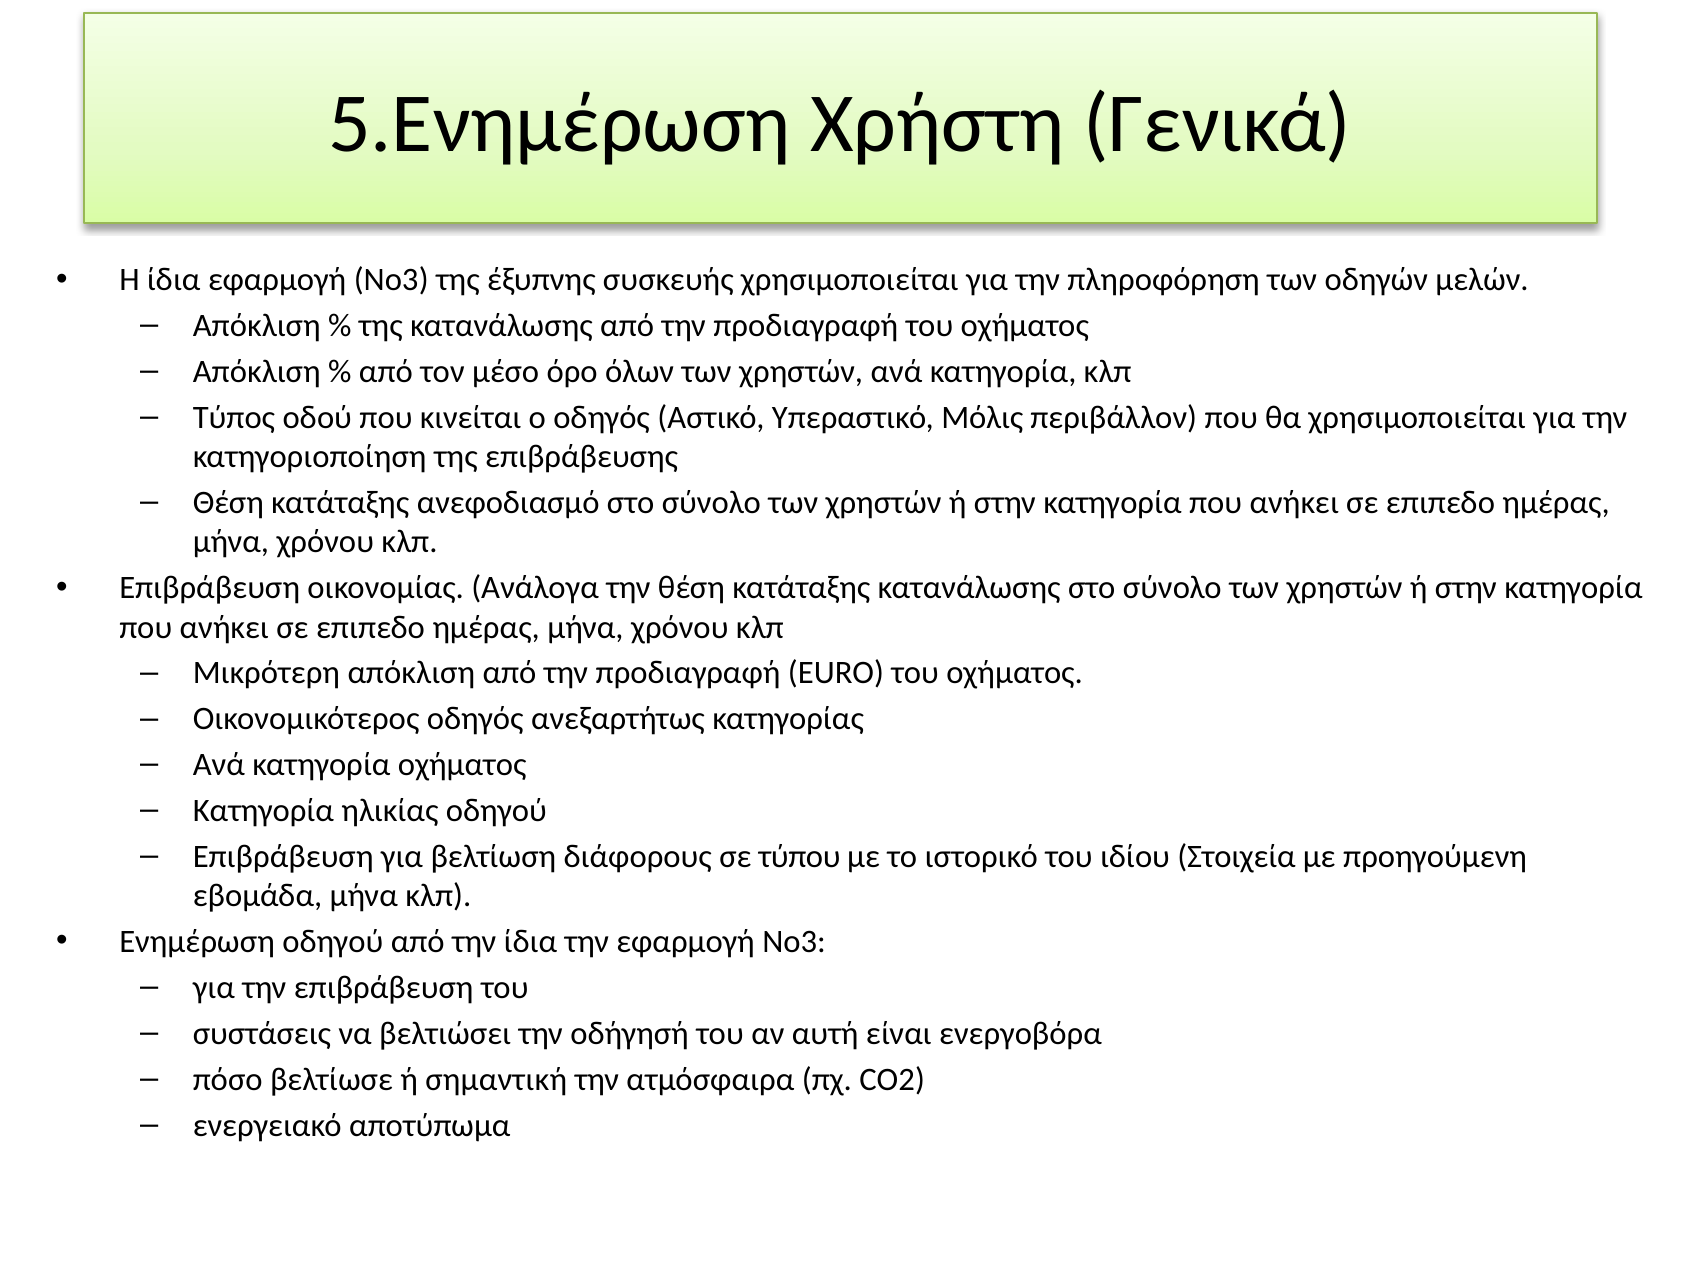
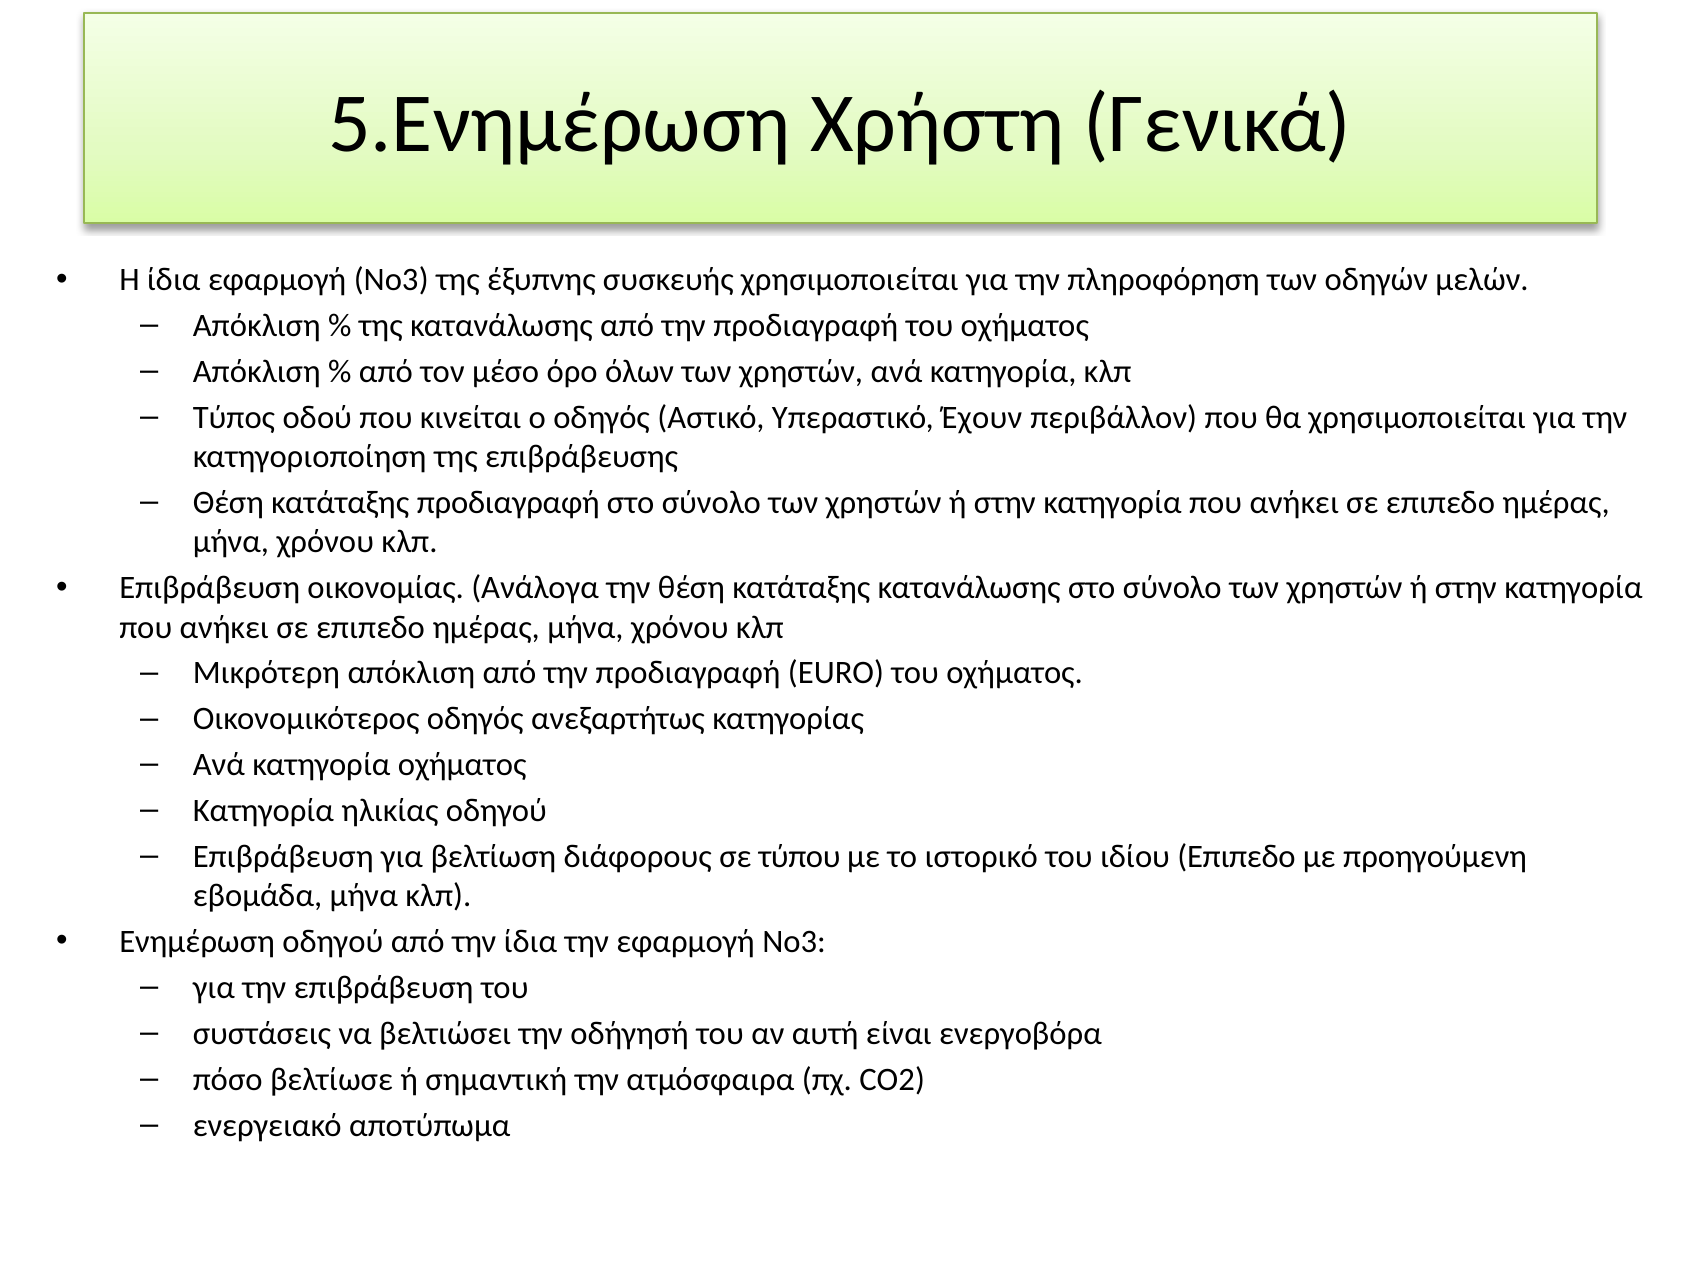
Μόλις: Μόλις -> Έχουν
κατάταξης ανεφοδιασμό: ανεφοδιασμό -> προδιαγραφή
ιδίου Στοιχεία: Στοιχεία -> Επιπεδο
